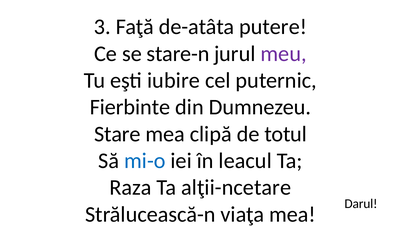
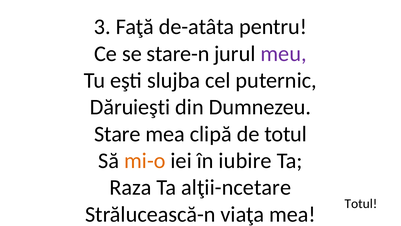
putere: putere -> pentru
iubire: iubire -> slujba
Fierbinte: Fierbinte -> Dăruieşti
mi-o colour: blue -> orange
leacul: leacul -> iubire
Darul at (361, 203): Darul -> Totul
